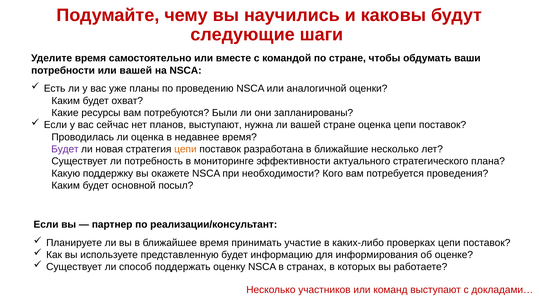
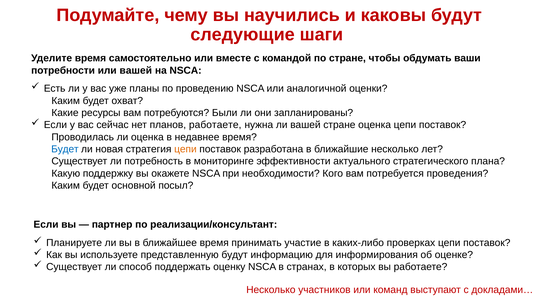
планов выступают: выступают -> работаете
Будет at (65, 149) colour: purple -> blue
представленную будет: будет -> будут
